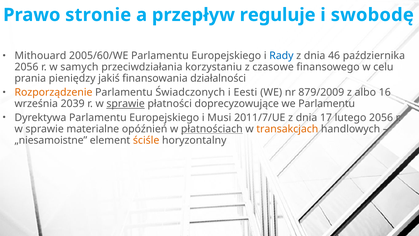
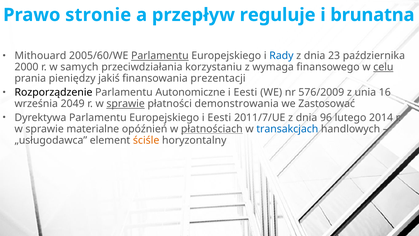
swobodę: swobodę -> brunatna
Parlamentu at (160, 56) underline: none -> present
46: 46 -> 23
2056 at (26, 67): 2056 -> 2000
czasowe: czasowe -> wymaga
celu underline: none -> present
działalności: działalności -> prezentacji
Rozporządzenie colour: orange -> black
Świadczonych: Świadczonych -> Autonomiczne
879/2009: 879/2009 -> 576/2009
albo: albo -> unia
2039: 2039 -> 2049
doprecyzowujące: doprecyzowujące -> demonstrowania
we Parlamentu: Parlamentu -> Zastosować
Europejskiego i Musi: Musi -> Eesti
17: 17 -> 96
lutego 2056: 2056 -> 2014
transakcjach colour: orange -> blue
„niesamoistne: „niesamoistne -> „usługodawca
